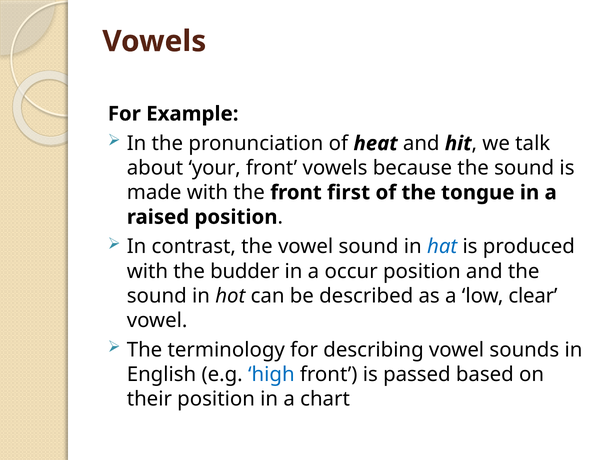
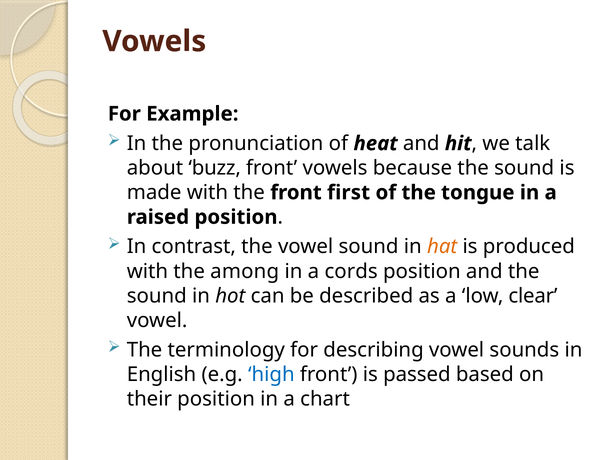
your: your -> buzz
hat colour: blue -> orange
budder: budder -> among
occur: occur -> cords
